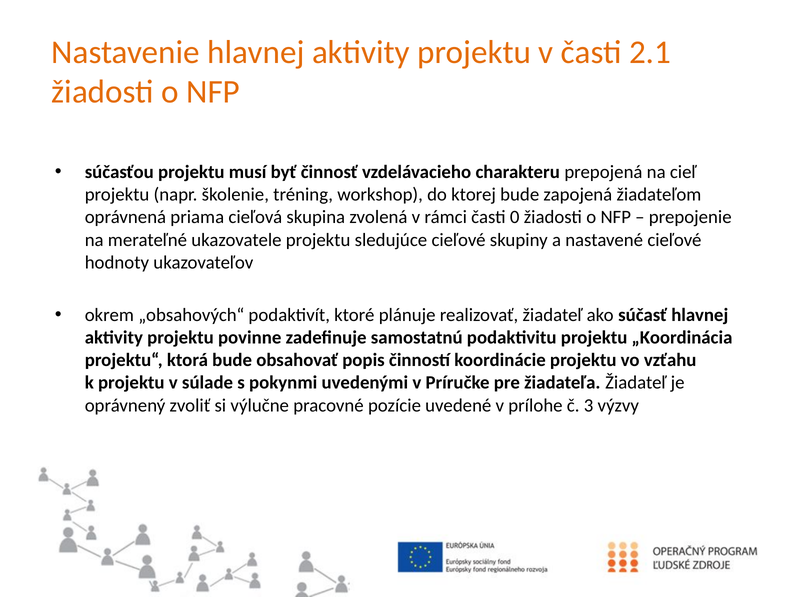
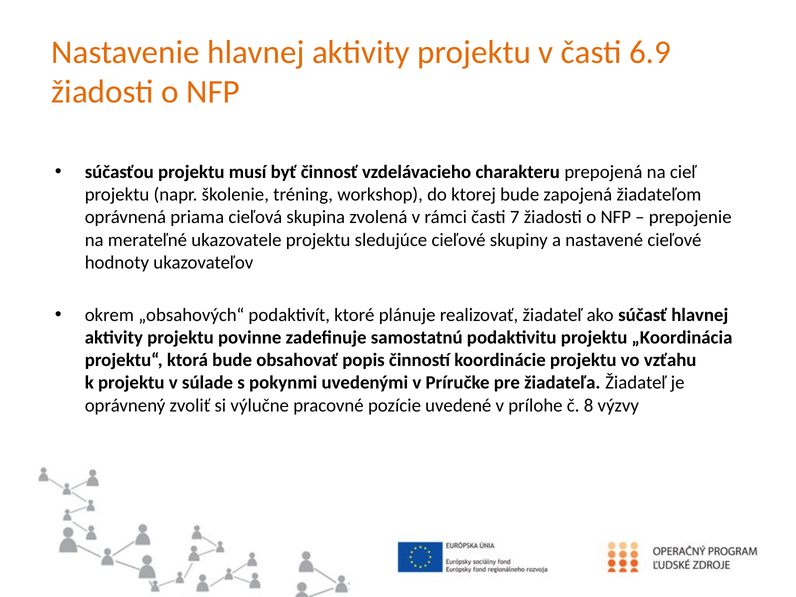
2.1: 2.1 -> 6.9
0: 0 -> 7
3: 3 -> 8
